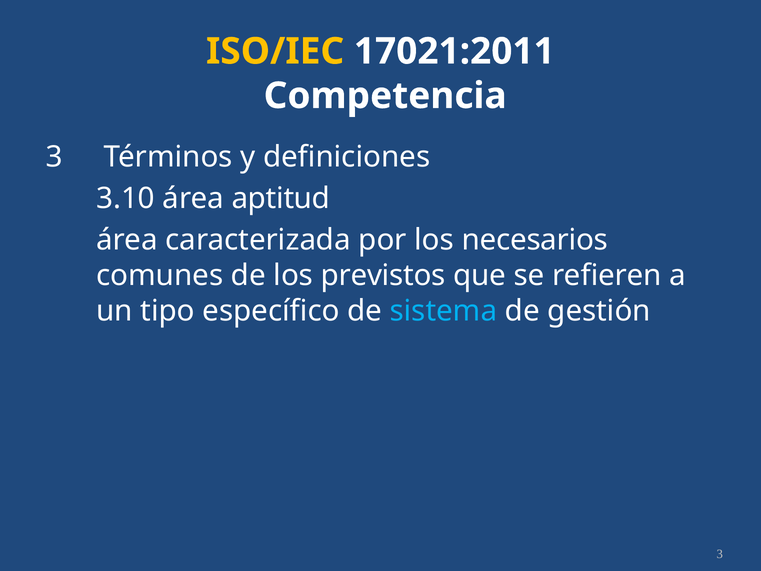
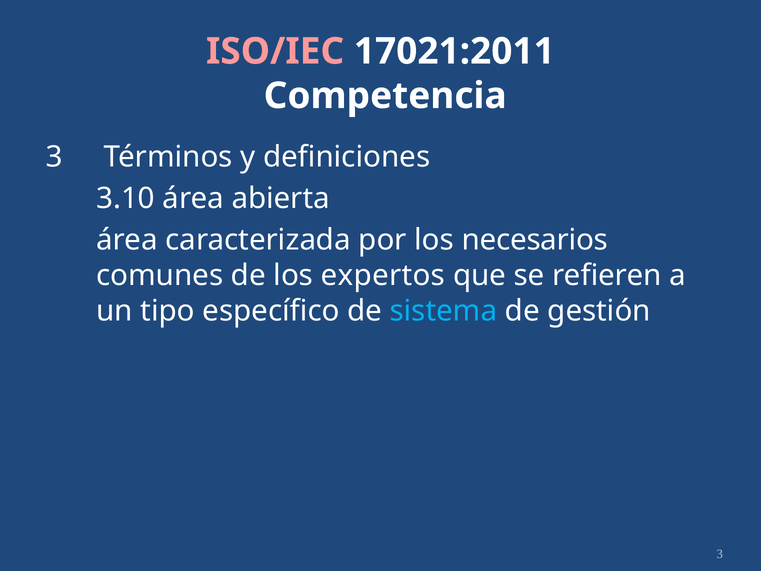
ISO/IEC colour: yellow -> pink
aptitud: aptitud -> abierta
previstos: previstos -> expertos
